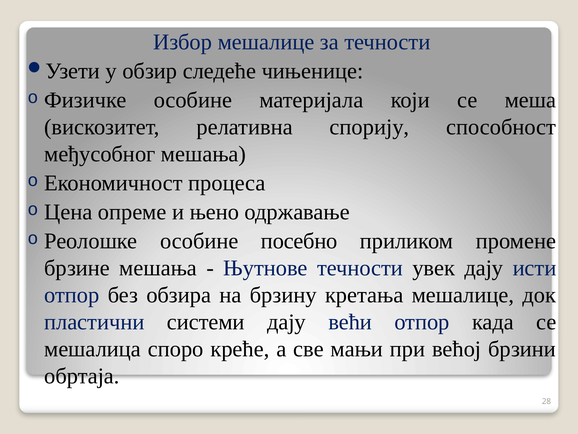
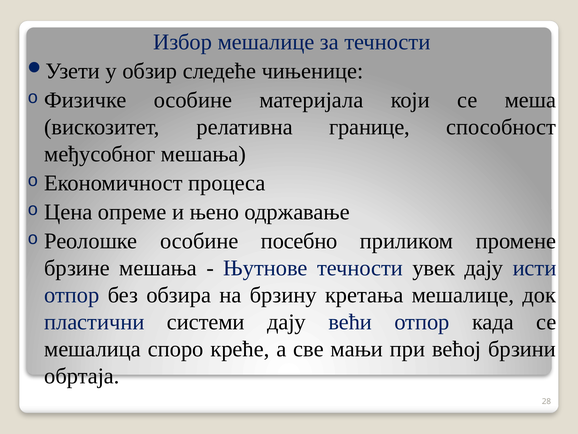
спорију: спорију -> границе
